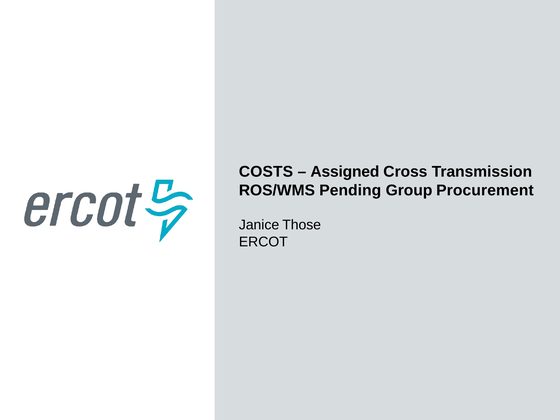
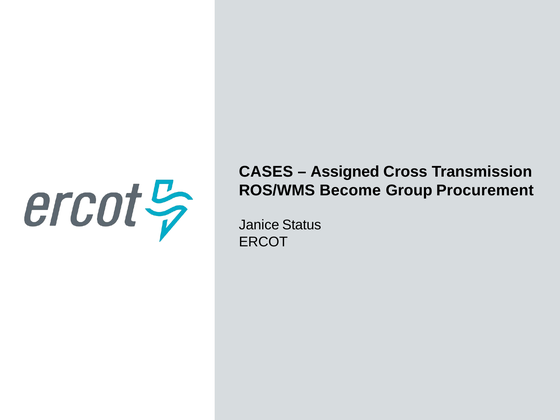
COSTS: COSTS -> CASES
Pending: Pending -> Become
Those: Those -> Status
